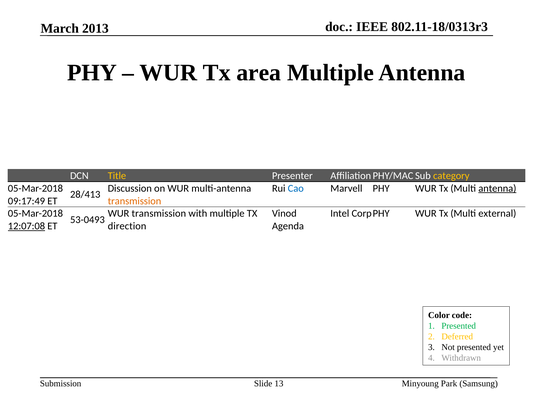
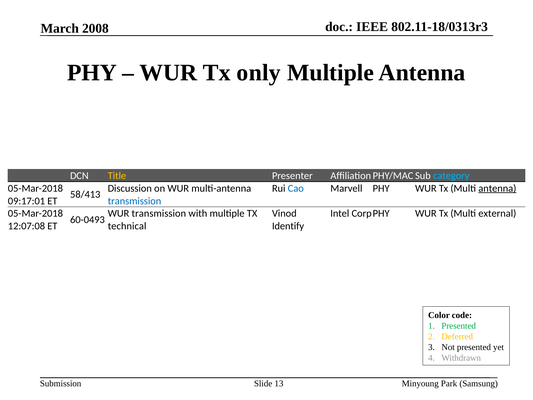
2013: 2013 -> 2008
area: area -> only
category colour: yellow -> light blue
28/413: 28/413 -> 58/413
09:17:49: 09:17:49 -> 09:17:01
transmission at (134, 201) colour: orange -> blue
53-0493: 53-0493 -> 60-0493
12:07:08 underline: present -> none
direction: direction -> technical
Agenda: Agenda -> Identify
